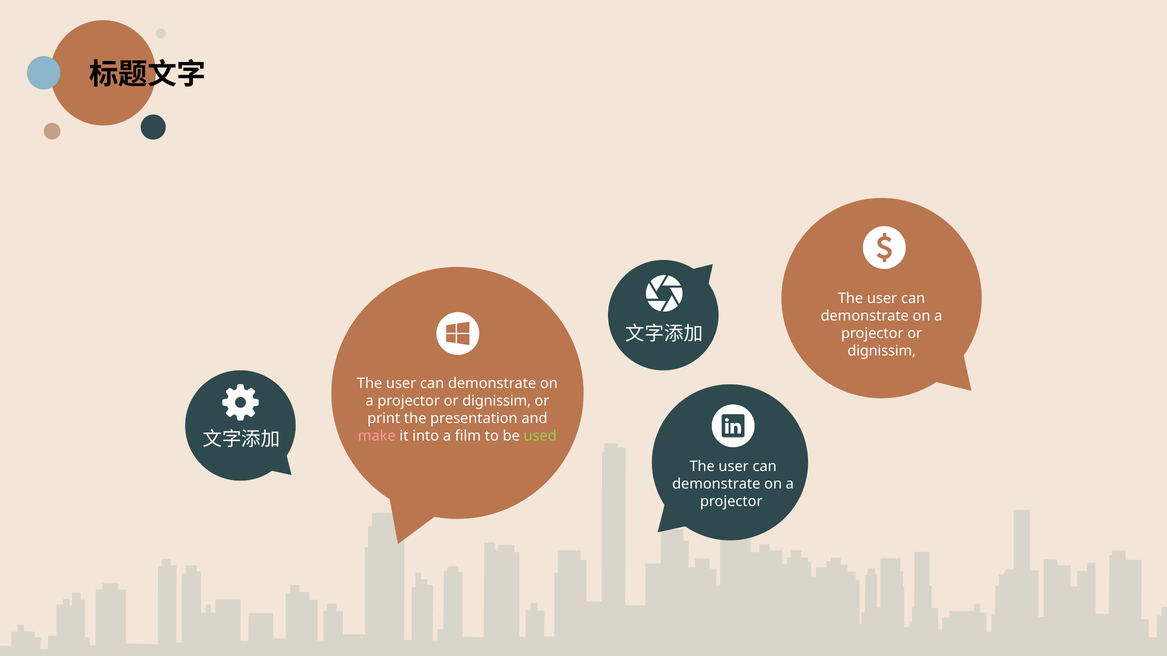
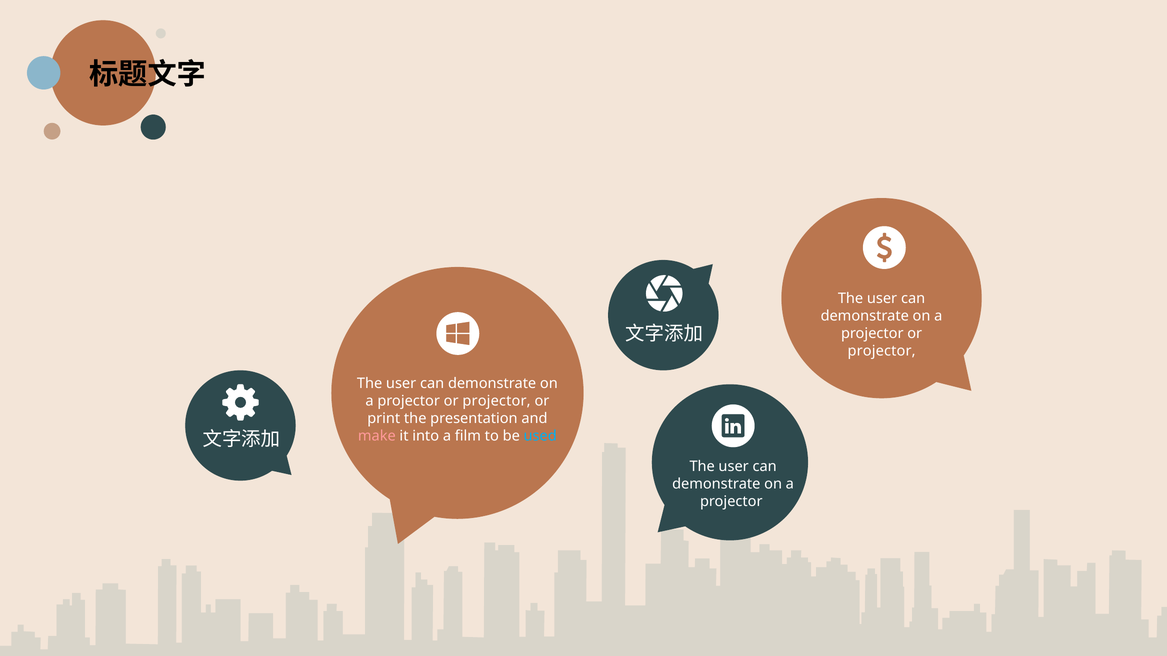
dignissim at (882, 351): dignissim -> projector
dignissim at (497, 401): dignissim -> projector
used colour: light green -> light blue
